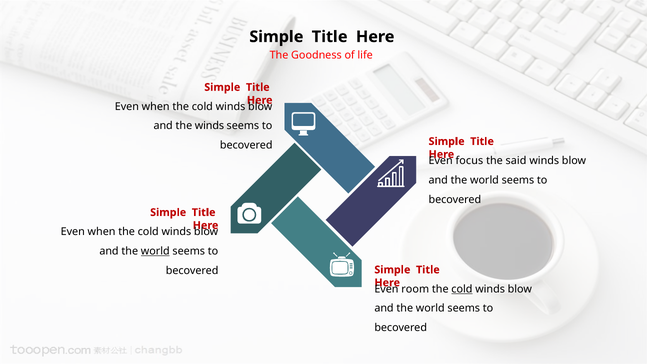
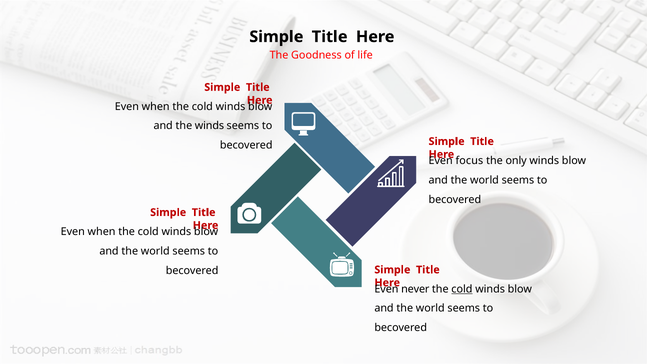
said: said -> only
world at (155, 251) underline: present -> none
room: room -> never
